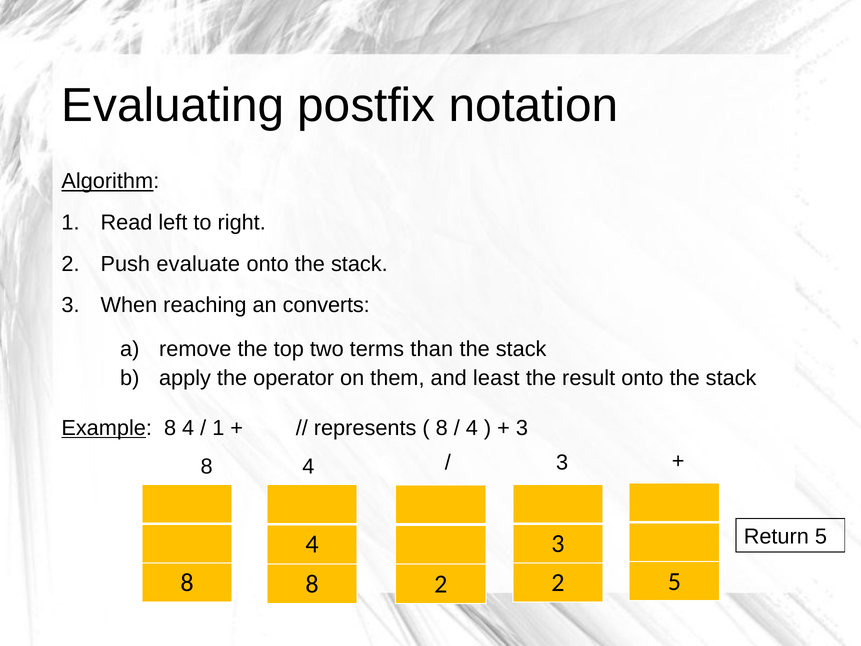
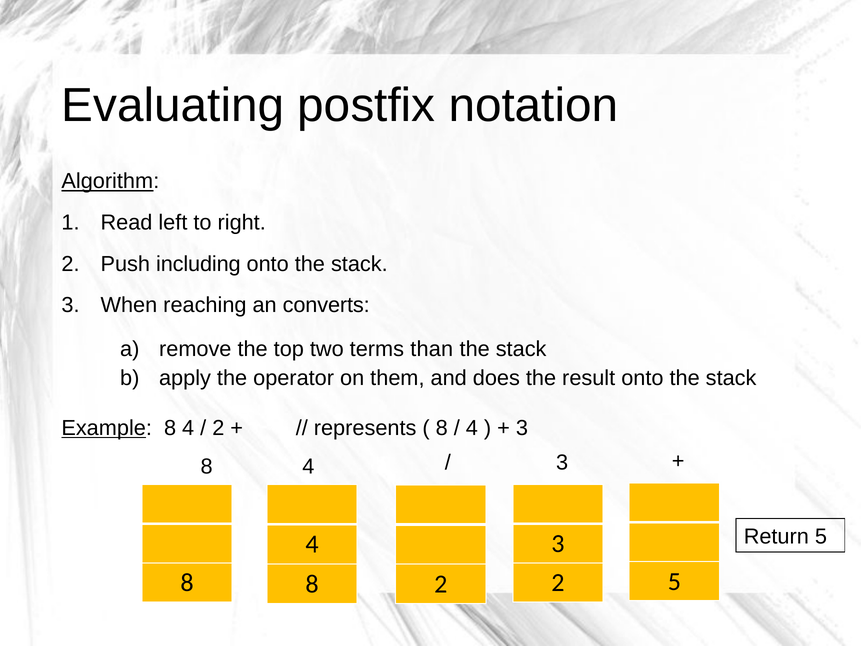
evaluate: evaluate -> including
least: least -> does
1 at (218, 428): 1 -> 2
